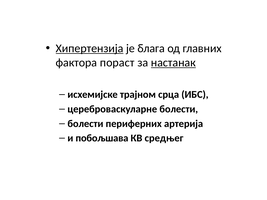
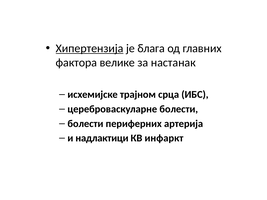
пораст: пораст -> велике
настанак underline: present -> none
побољшава: побољшава -> надлактици
средњег: средњег -> инфаркт
